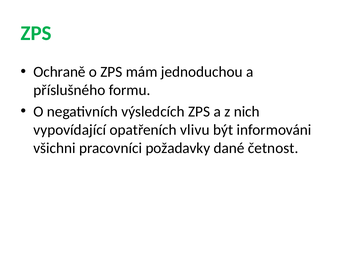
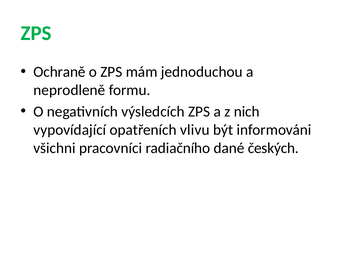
příslušného: příslušného -> neprodleně
požadavky: požadavky -> radiačního
četnost: četnost -> českých
